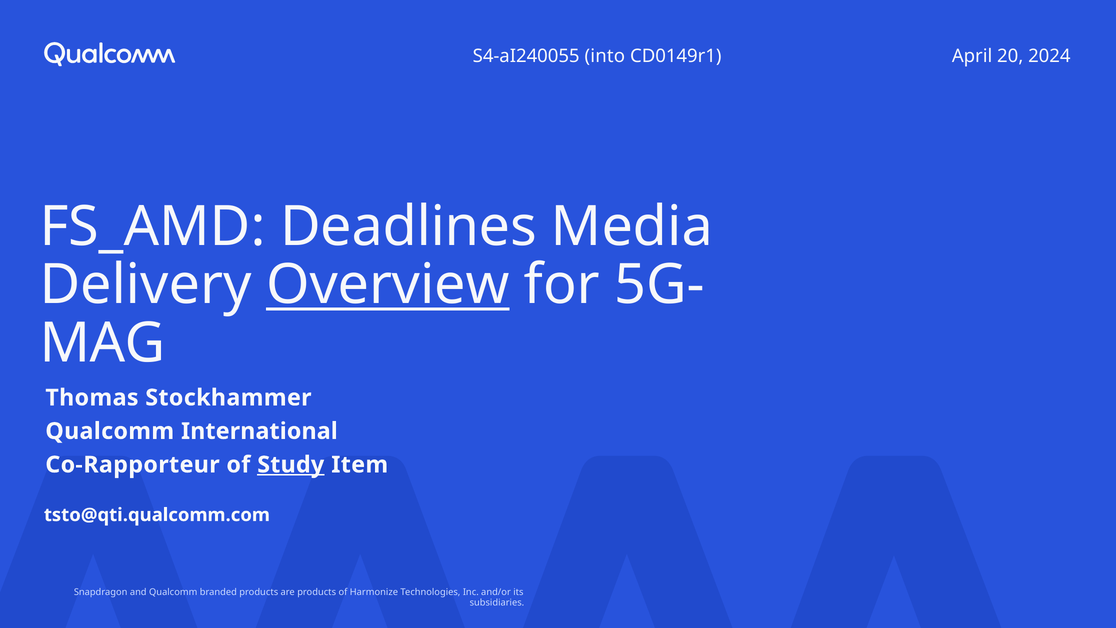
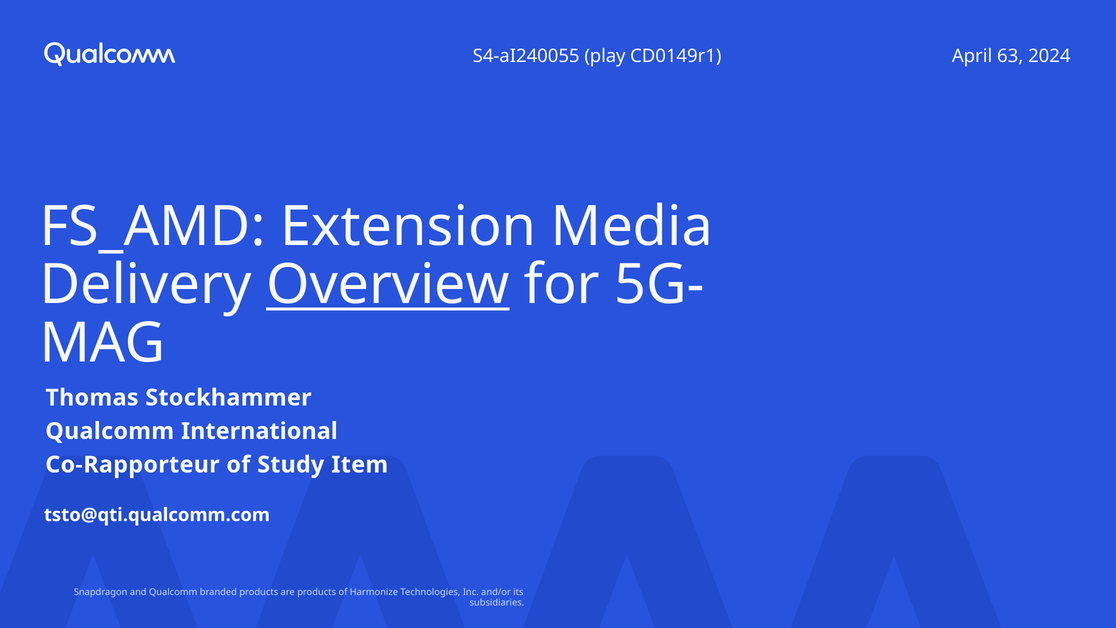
into: into -> play
20: 20 -> 63
Deadlines: Deadlines -> Extension
Study underline: present -> none
